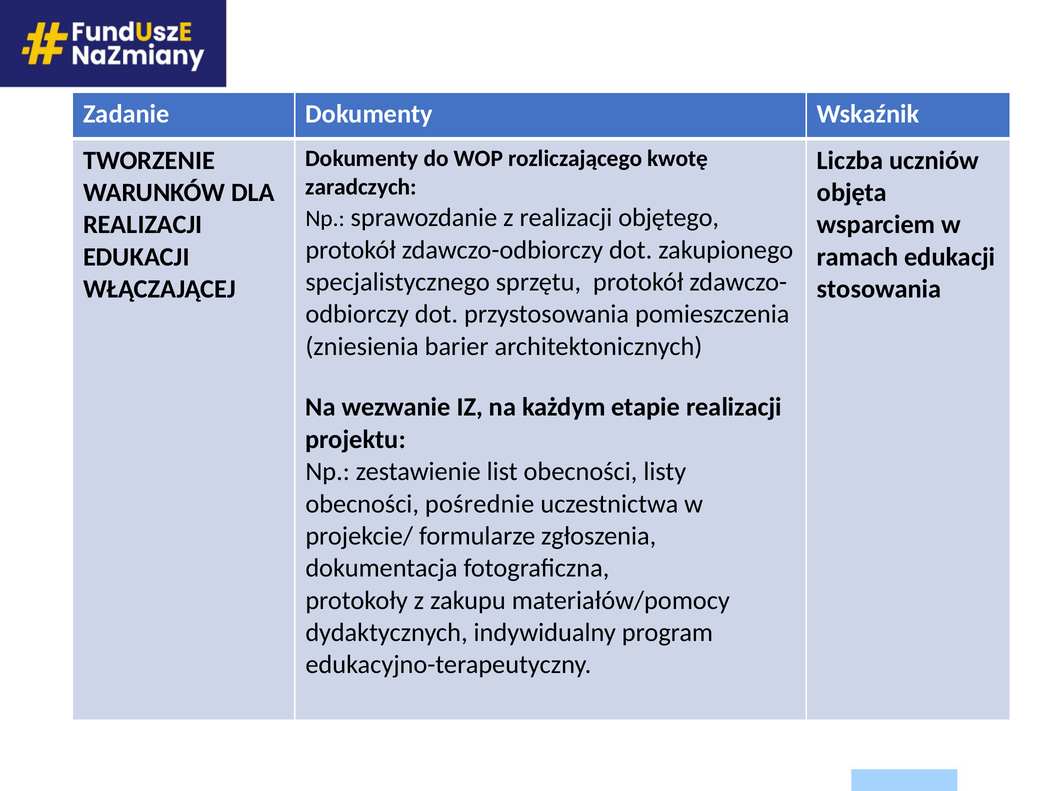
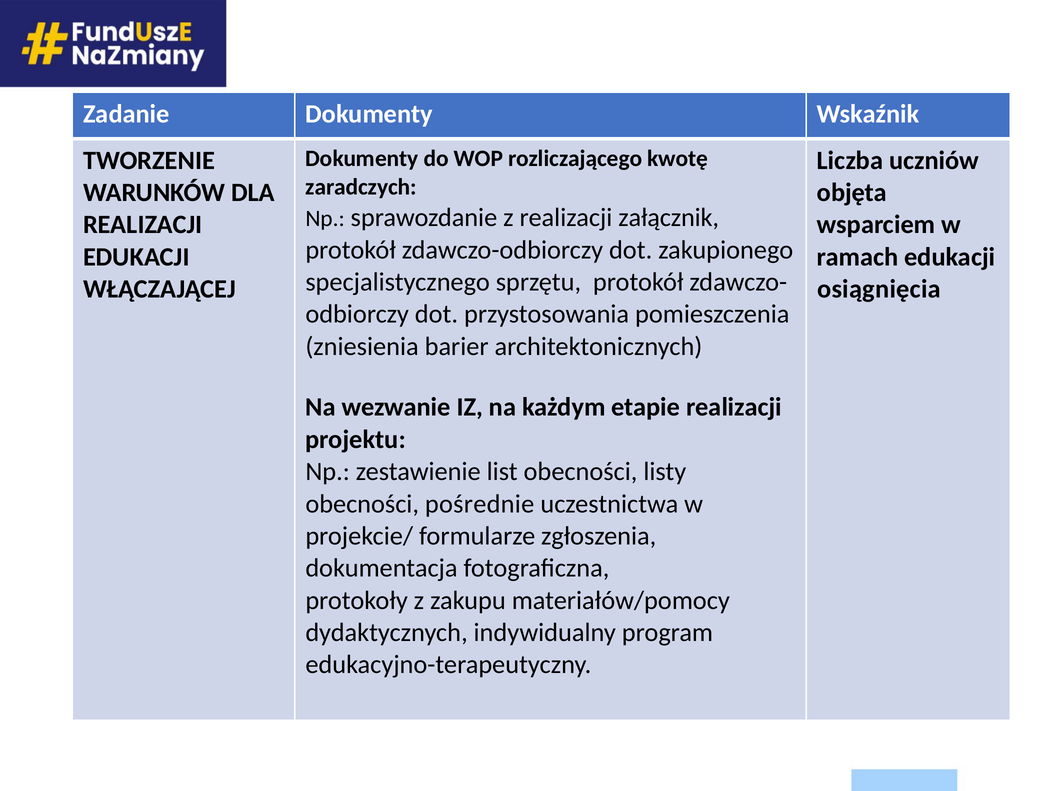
objętego: objętego -> załącznik
stosowania: stosowania -> osiągnięcia
